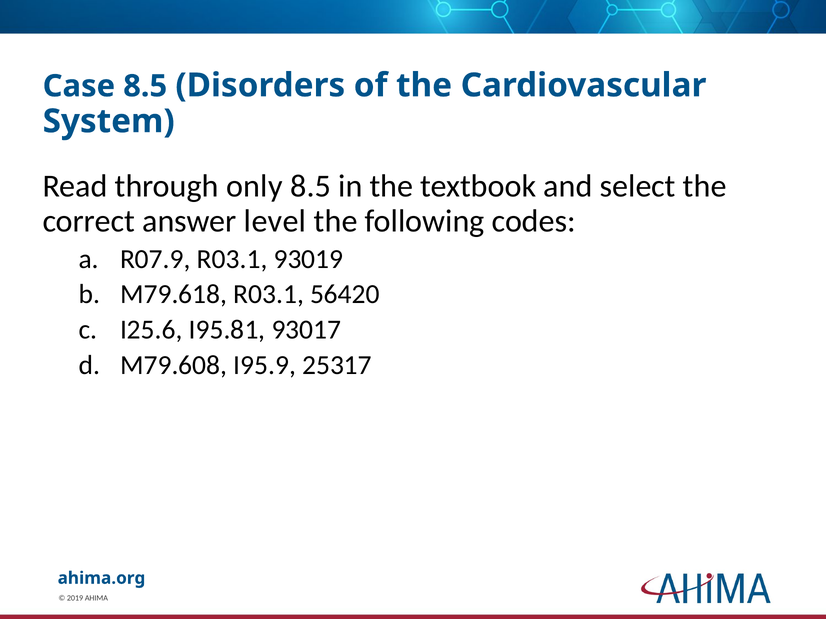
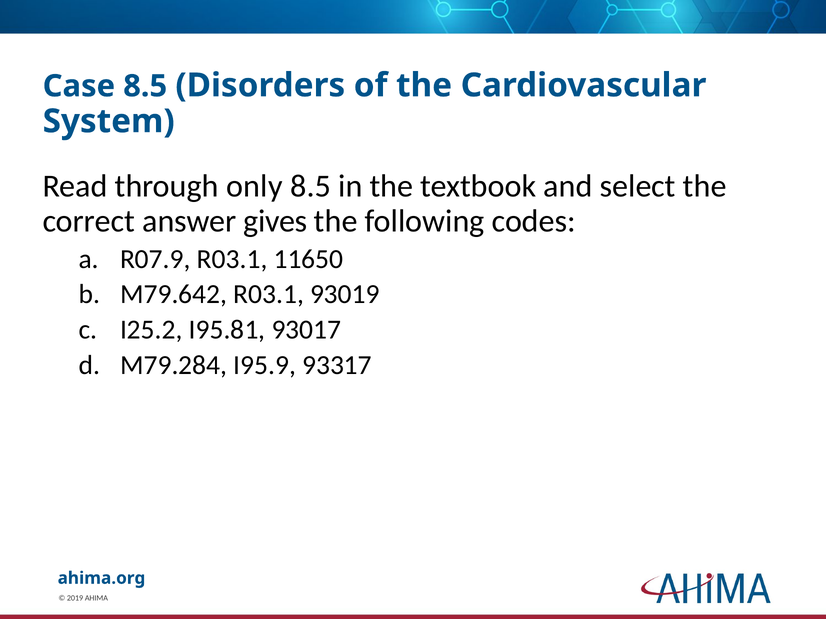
level: level -> gives
93019: 93019 -> 11650
M79.618: M79.618 -> M79.642
56420: 56420 -> 93019
I25.6: I25.6 -> I25.2
M79.608: M79.608 -> M79.284
25317: 25317 -> 93317
